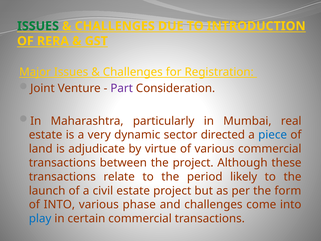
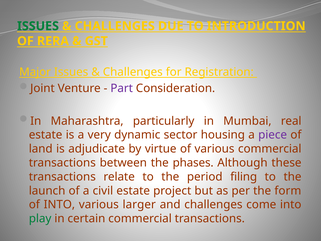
directed: directed -> housing
piece colour: blue -> purple
the project: project -> phases
likely: likely -> filing
phase: phase -> larger
play colour: blue -> green
